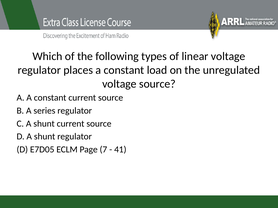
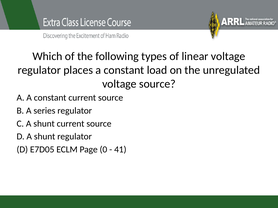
7: 7 -> 0
